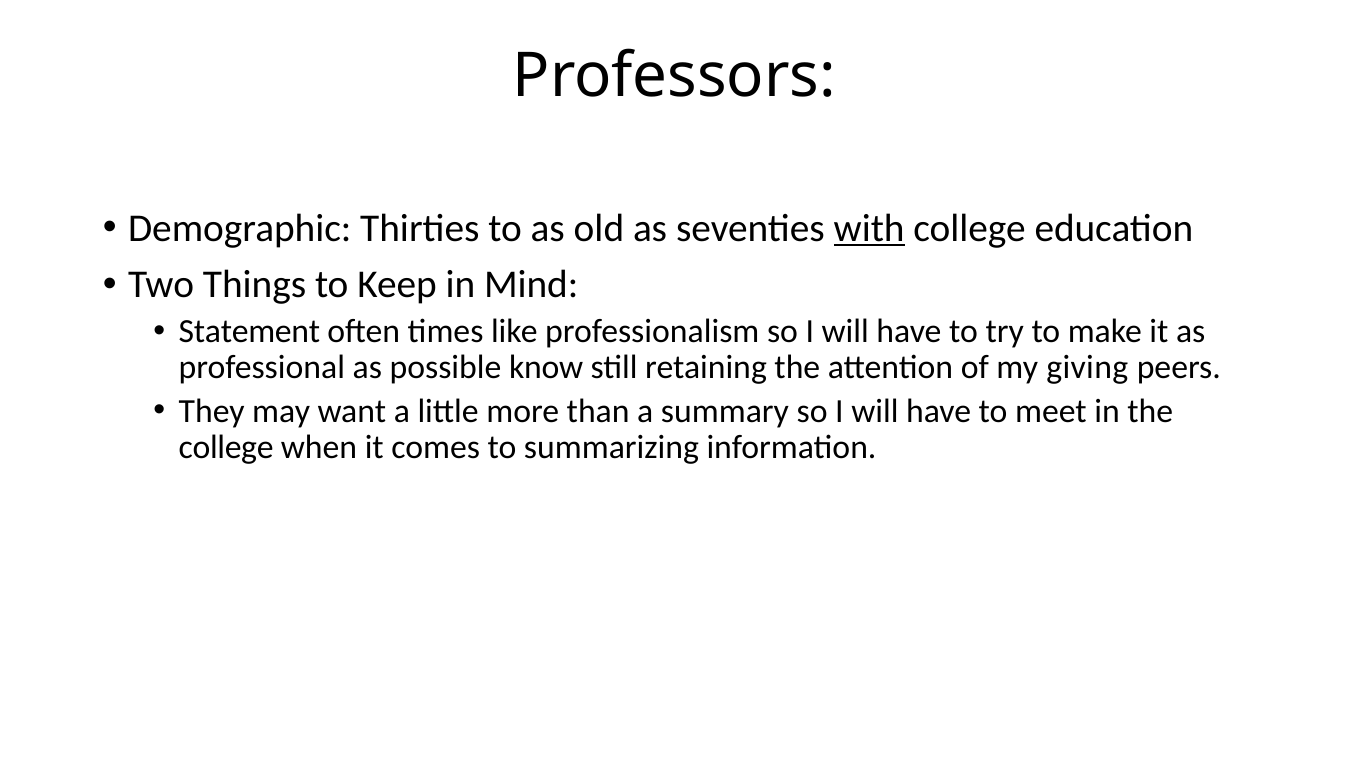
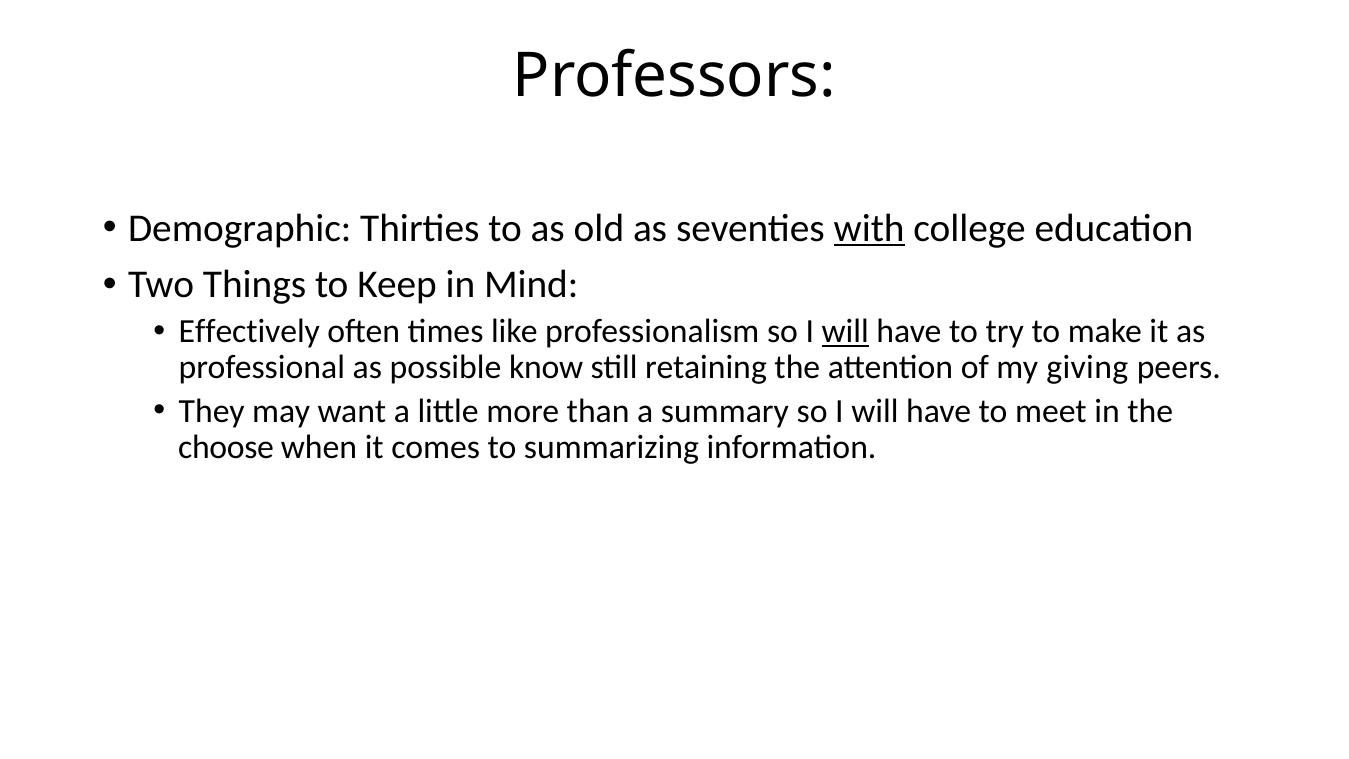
Statement: Statement -> Effectively
will at (845, 331) underline: none -> present
college at (226, 447): college -> choose
